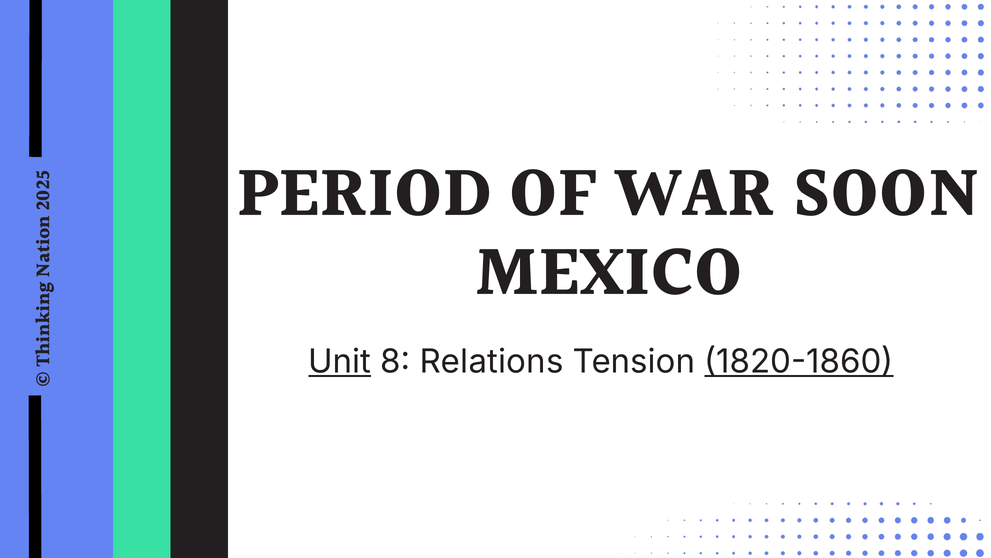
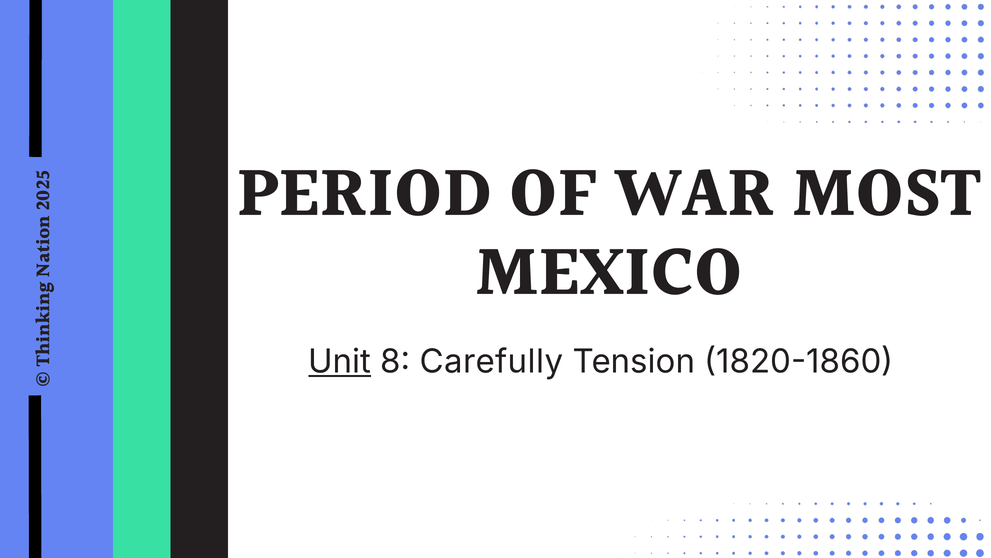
SOON: SOON -> MOST
Relations: Relations -> Carefully
1820-1860 underline: present -> none
